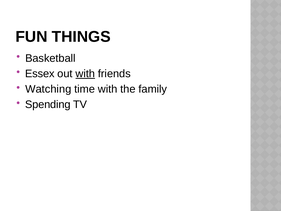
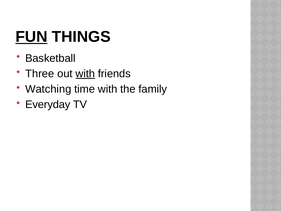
FUN underline: none -> present
Essex: Essex -> Three
Spending: Spending -> Everyday
